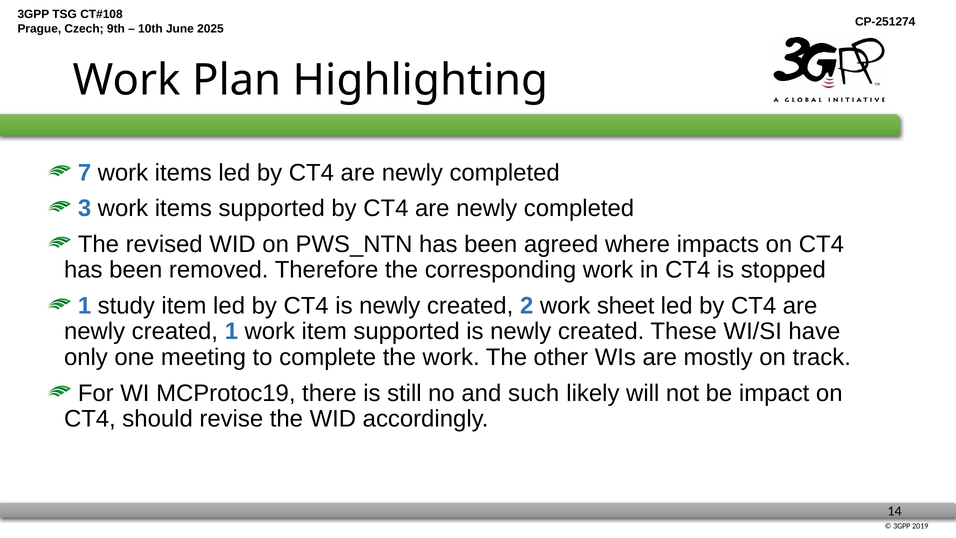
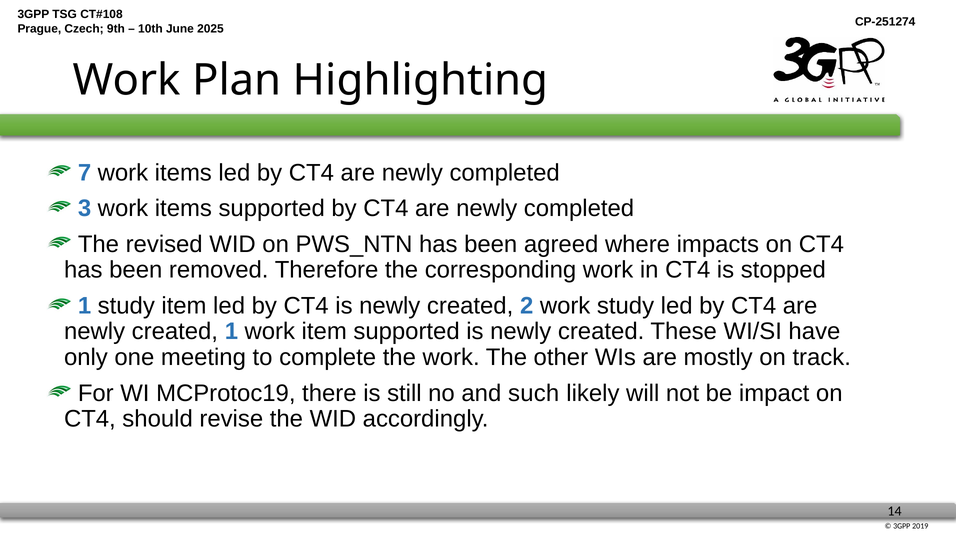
work sheet: sheet -> study
